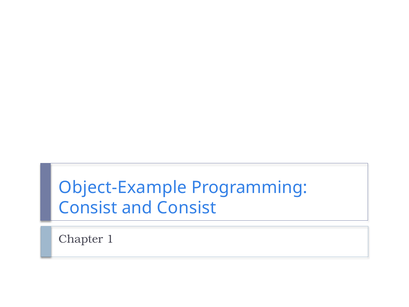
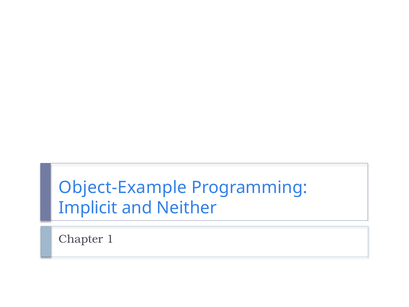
Consist at (88, 208): Consist -> Implicit
and Consist: Consist -> Neither
